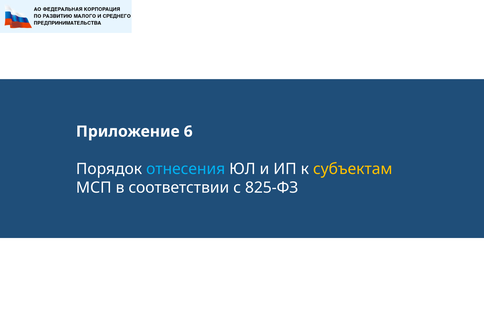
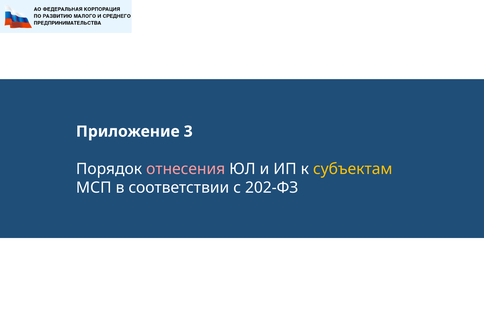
6: 6 -> 3
отнесения colour: light blue -> pink
825-ФЗ: 825-ФЗ -> 202-ФЗ
